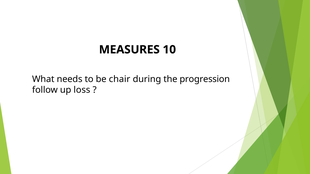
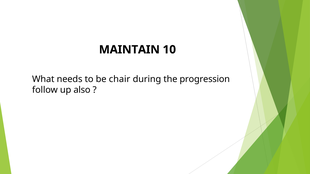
MEASURES: MEASURES -> MAINTAIN
loss: loss -> also
